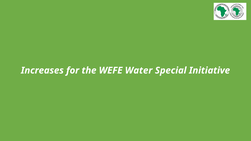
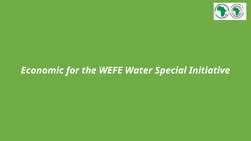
Increases: Increases -> Economic
